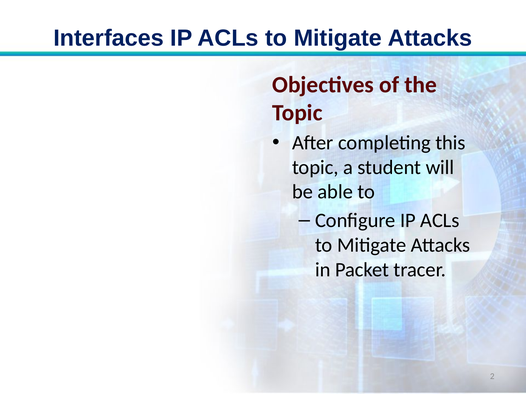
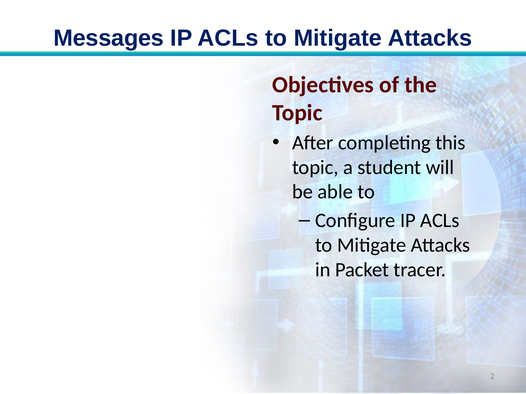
Interfaces: Interfaces -> Messages
